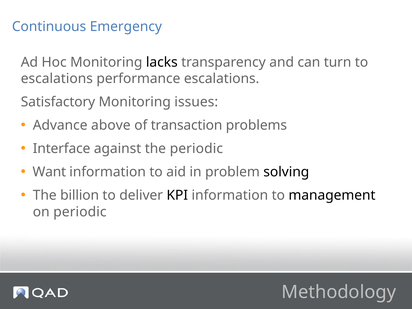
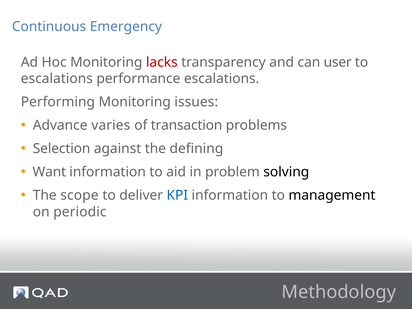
lacks colour: black -> red
turn: turn -> user
Satisfactory: Satisfactory -> Performing
above: above -> varies
Interface: Interface -> Selection
the periodic: periodic -> defining
billion: billion -> scope
KPI colour: black -> blue
